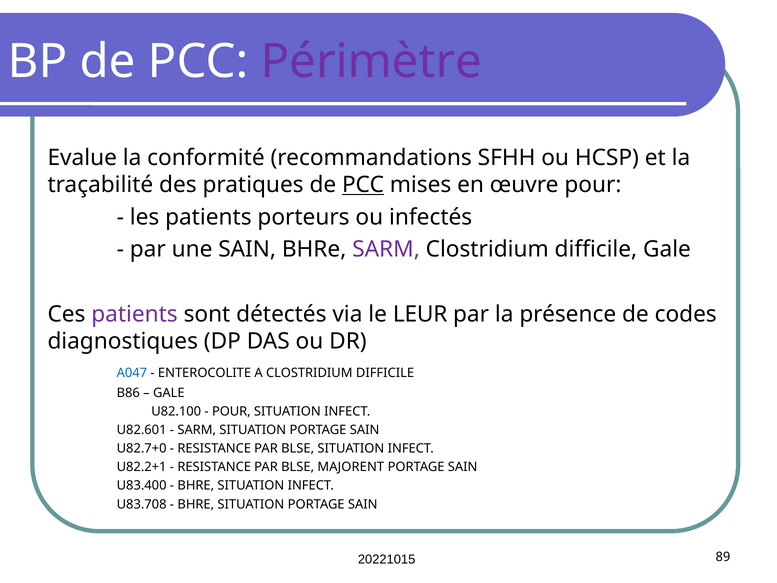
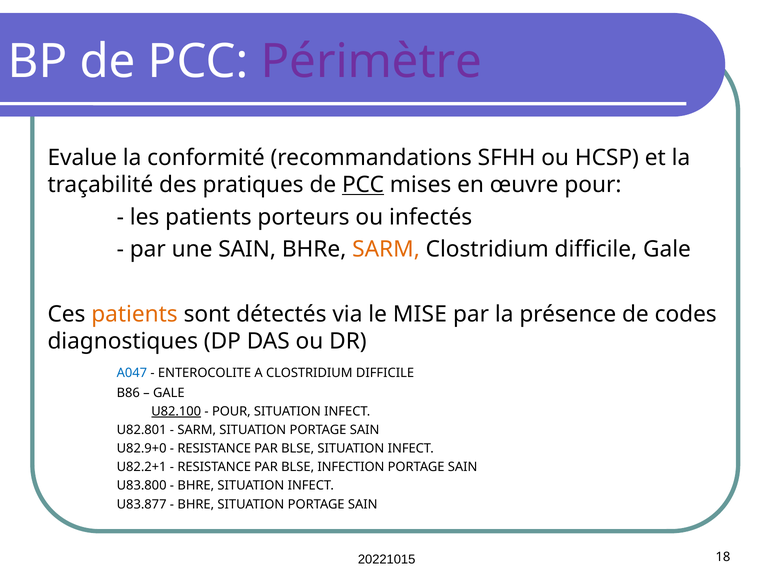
SARM at (386, 249) colour: purple -> orange
patients at (135, 314) colour: purple -> orange
LEUR: LEUR -> MISE
U82.100 underline: none -> present
U82.601: U82.601 -> U82.801
U82.7+0: U82.7+0 -> U82.9+0
MAJORENT: MAJORENT -> INFECTION
U83.400: U83.400 -> U83.800
U83.708: U83.708 -> U83.877
89: 89 -> 18
